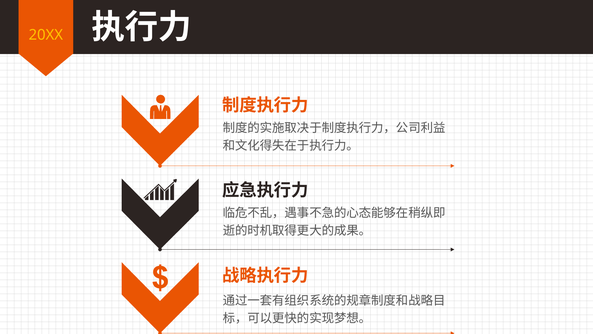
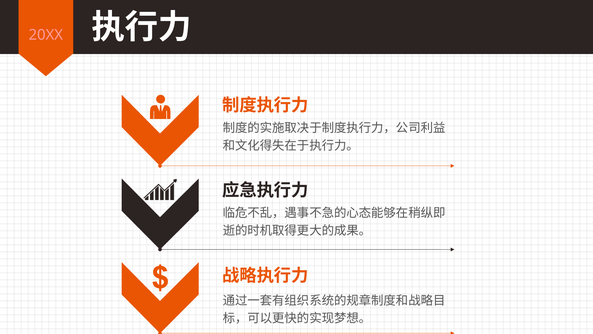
20XX colour: yellow -> pink
